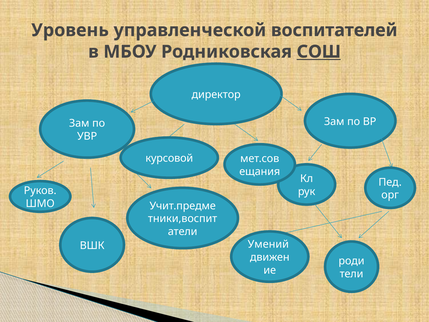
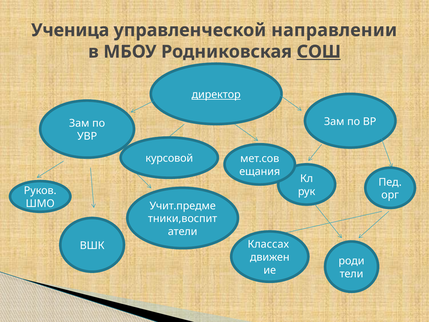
Уровень: Уровень -> Ученица
воспитателей: воспитателей -> направлении
директор underline: none -> present
Умений: Умений -> Классах
